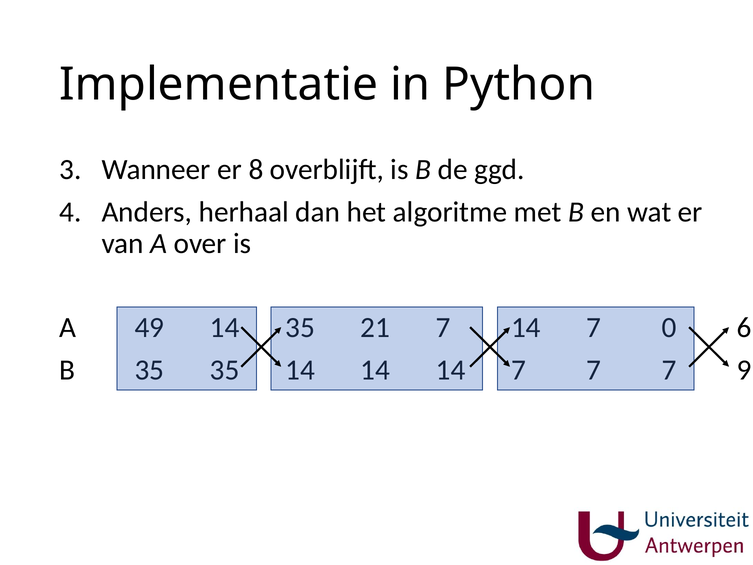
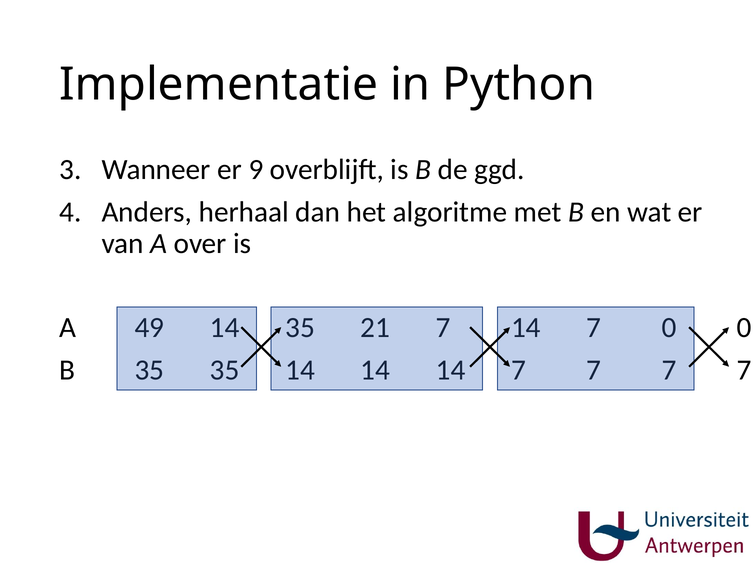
8: 8 -> 9
6 at (744, 328): 6 -> 0
9 at (744, 370): 9 -> 7
